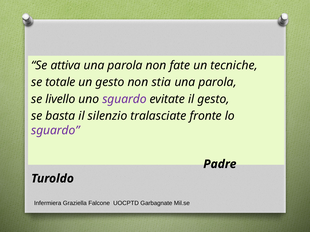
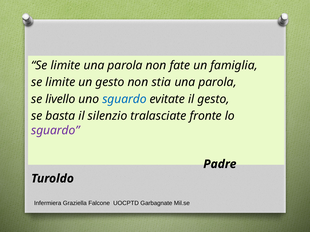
attiva at (66, 65): attiva -> limite
tecniche: tecniche -> famiglia
totale at (60, 82): totale -> limite
sguardo at (124, 99) colour: purple -> blue
